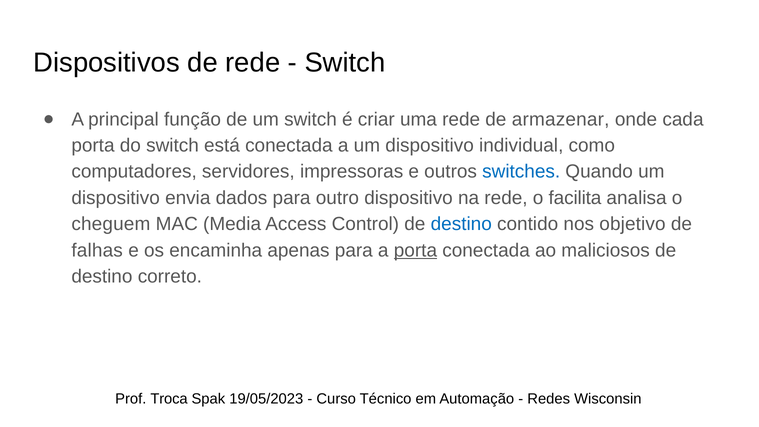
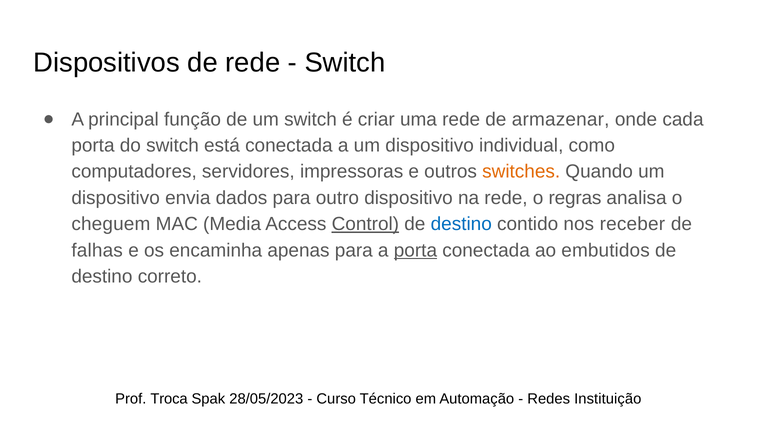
switches colour: blue -> orange
facilita: facilita -> regras
Control underline: none -> present
objetivo: objetivo -> receber
maliciosos: maliciosos -> embutidos
19/05/2023: 19/05/2023 -> 28/05/2023
Wisconsin: Wisconsin -> Instituição
